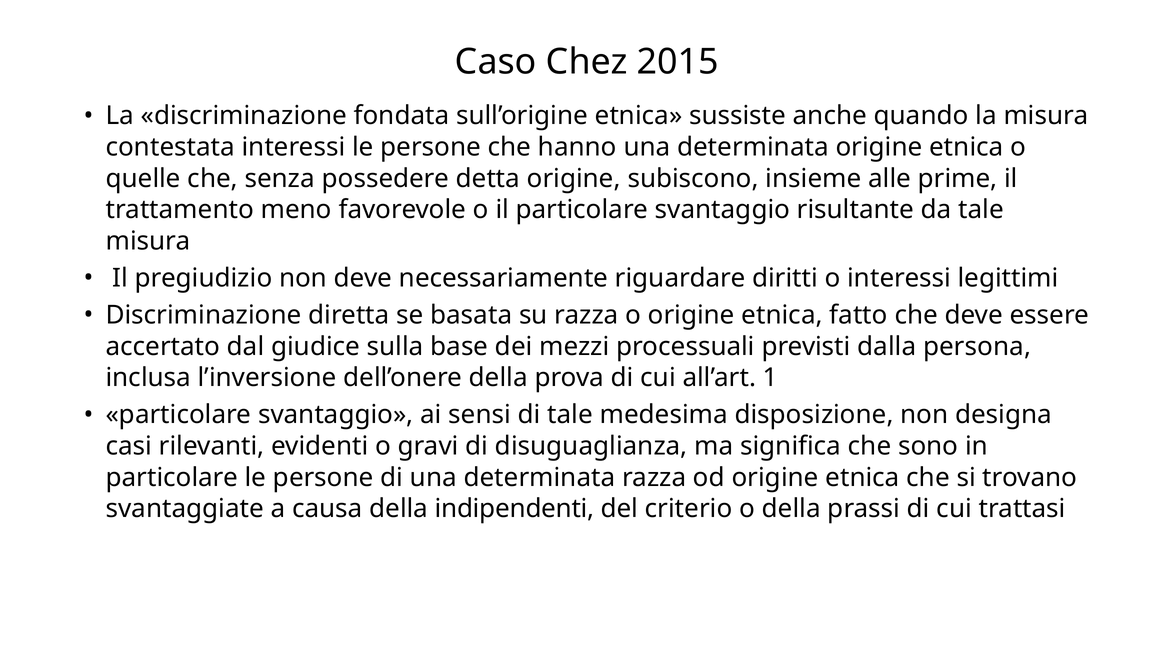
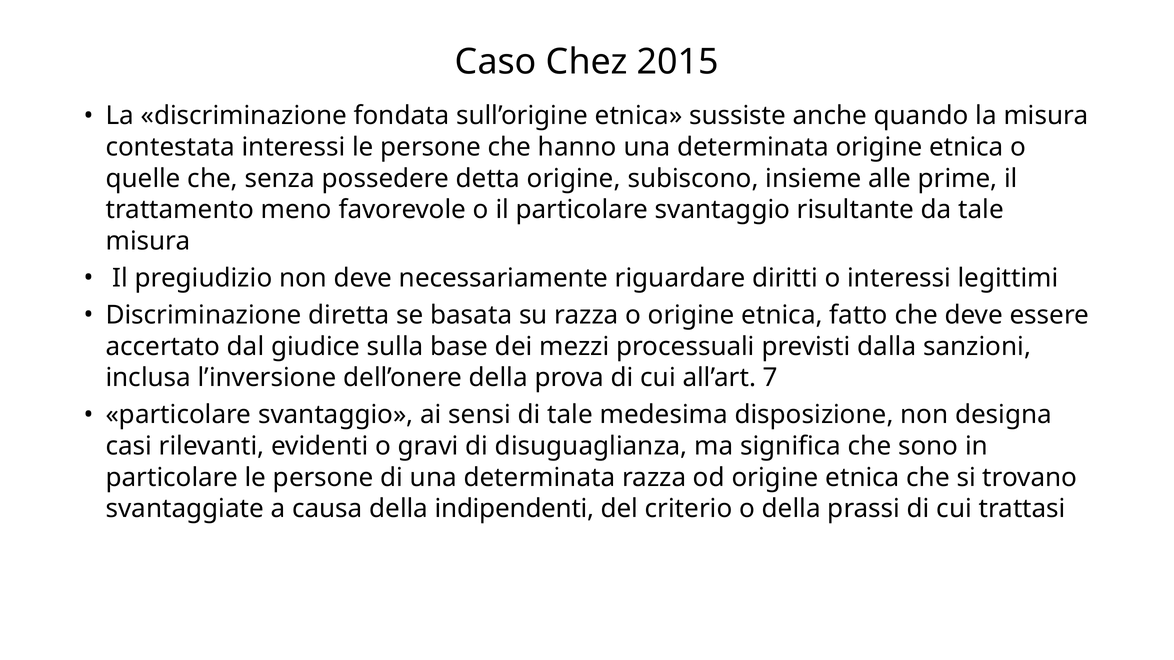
persona: persona -> sanzioni
1: 1 -> 7
